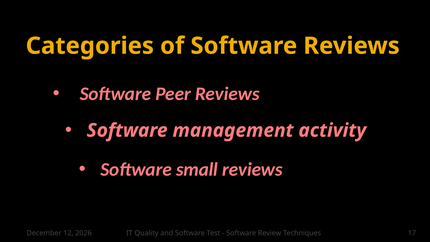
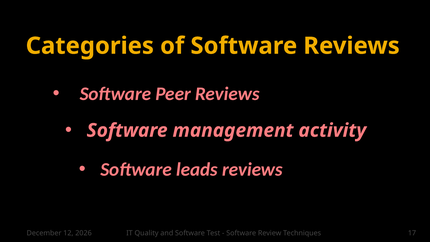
small: small -> leads
